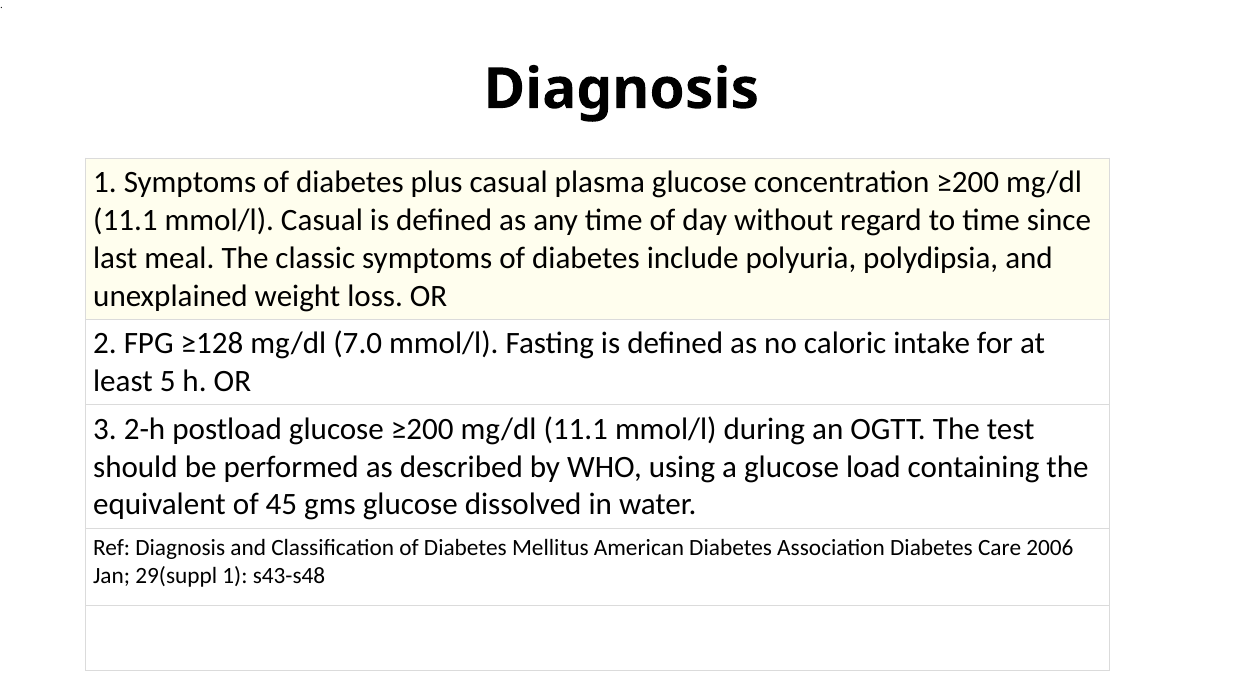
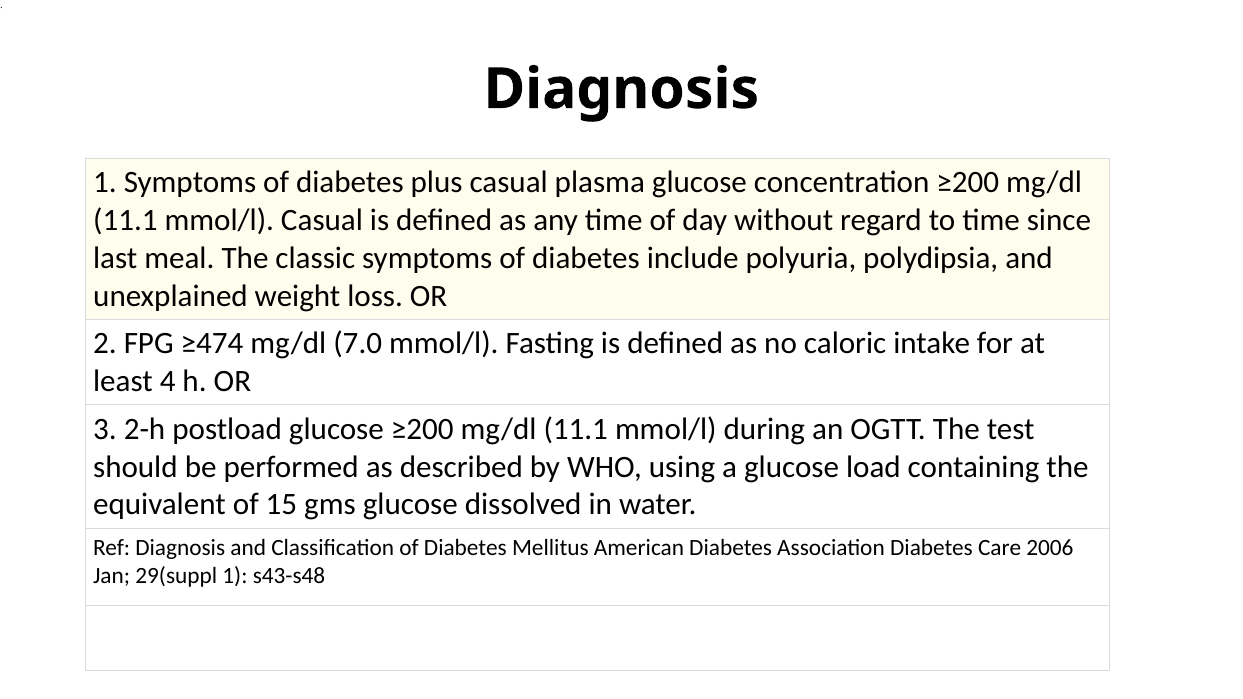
≥128: ≥128 -> ≥474
5: 5 -> 4
45: 45 -> 15
